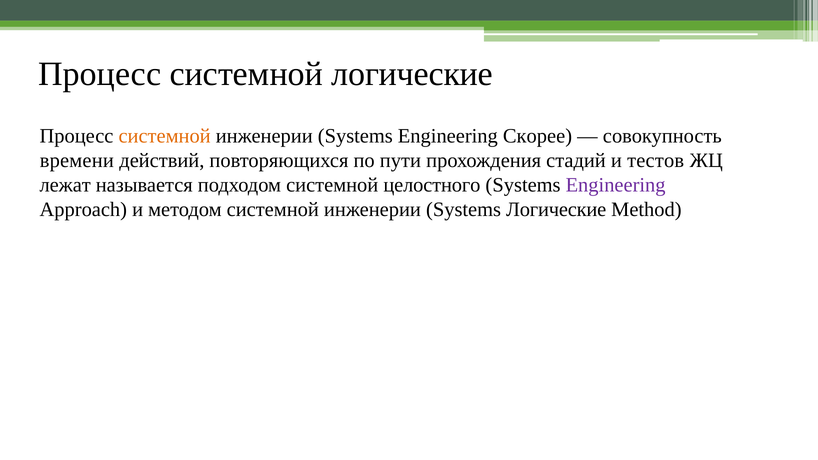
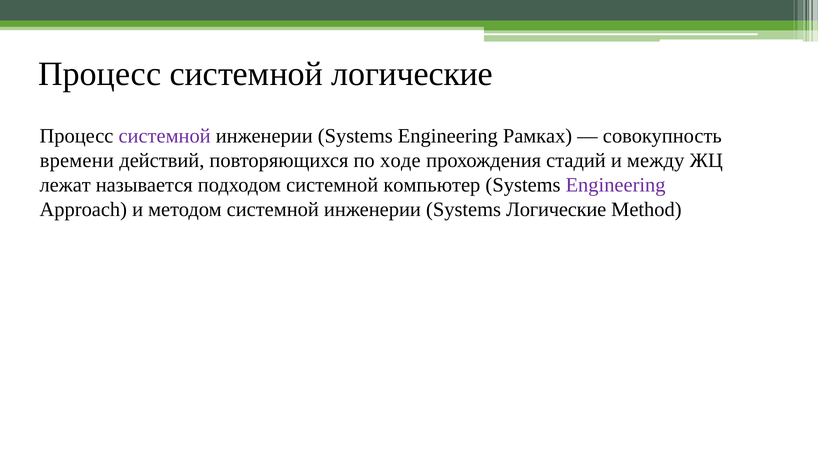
системной at (165, 136) colour: orange -> purple
Скорее: Скорее -> Рамках
пути: пути -> ходе
тестов: тестов -> между
целостного: целостного -> компьютер
